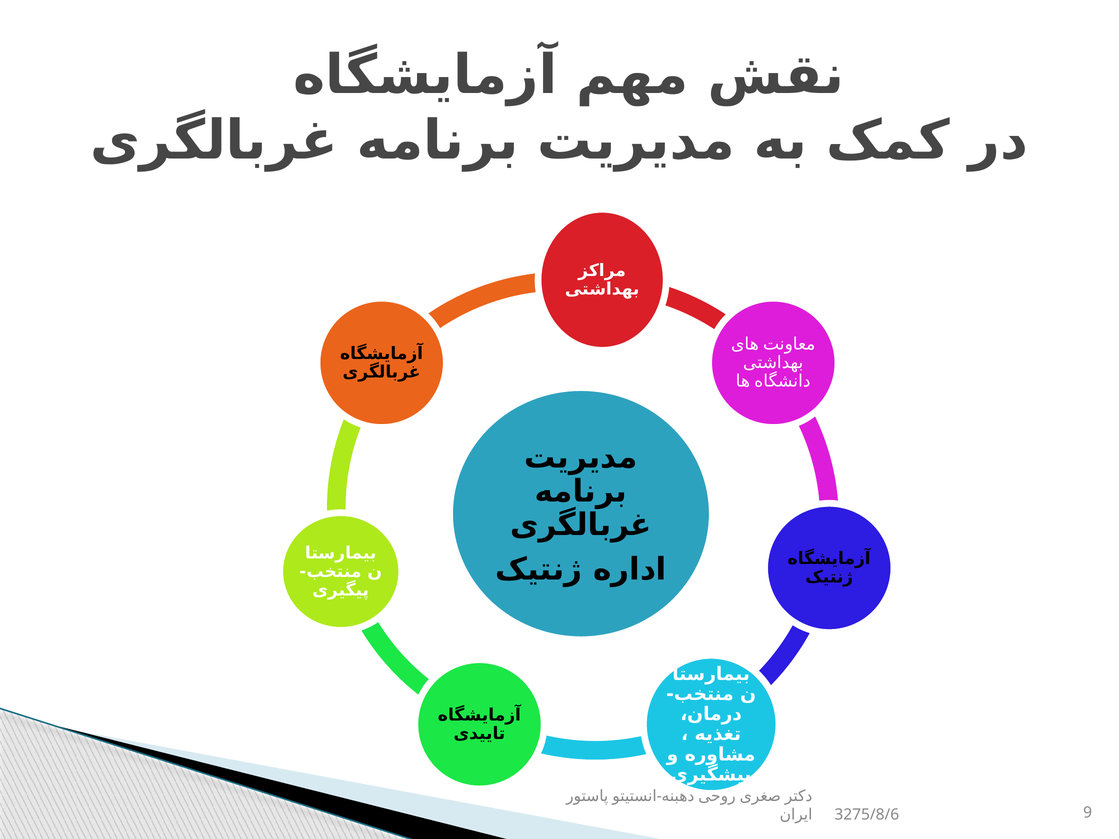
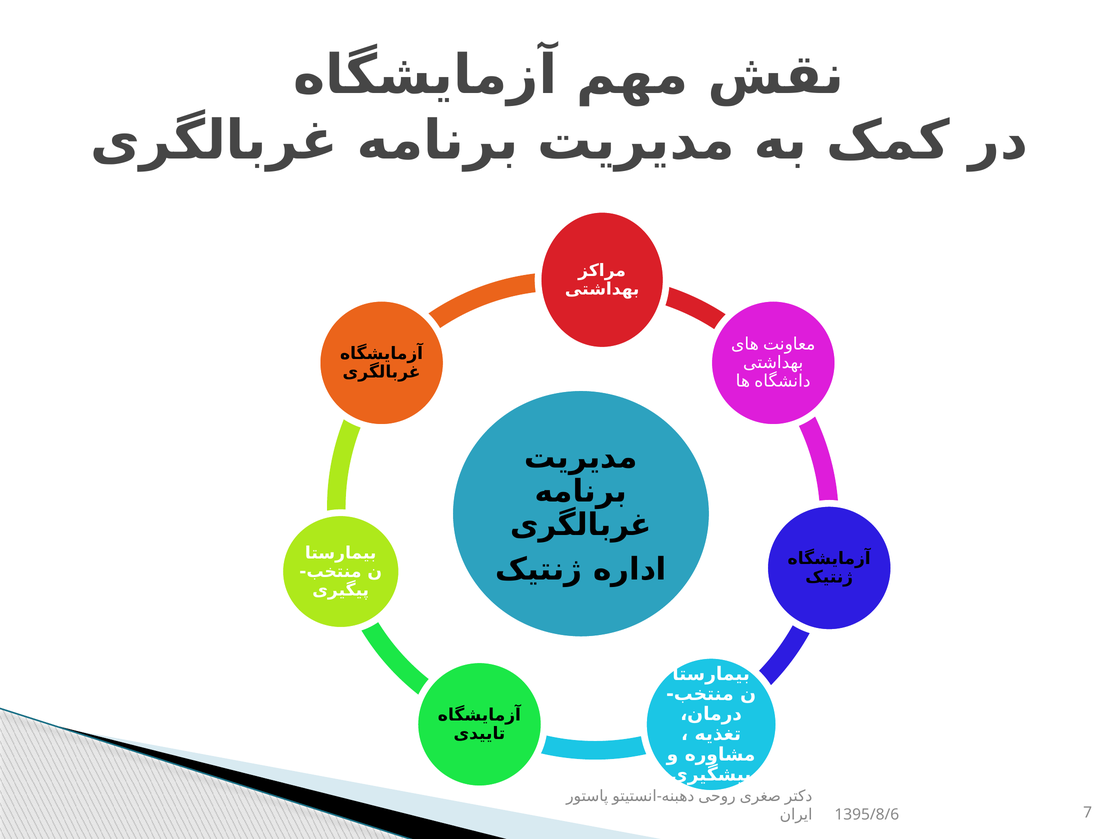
9: 9 -> 7
3275/8/6: 3275/8/6 -> 1395/8/6
